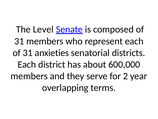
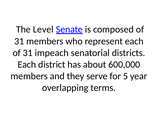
anxieties: anxieties -> impeach
2: 2 -> 5
